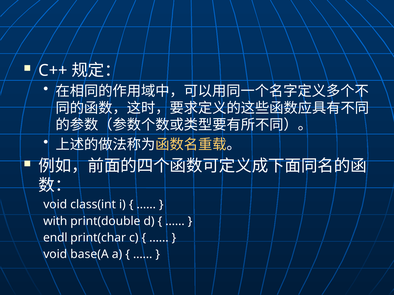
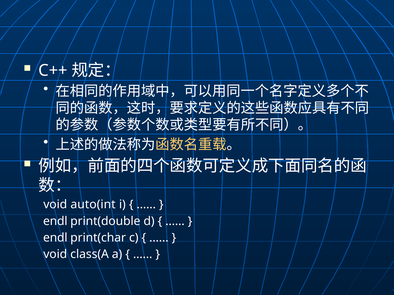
class(int: class(int -> auto(int
with at (55, 221): with -> endl
base(A: base(A -> class(A
